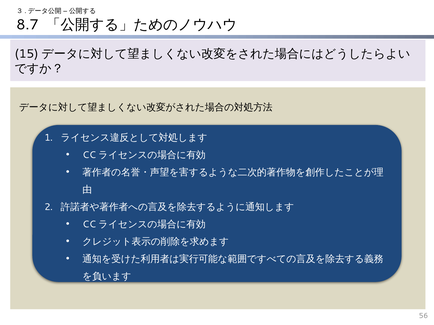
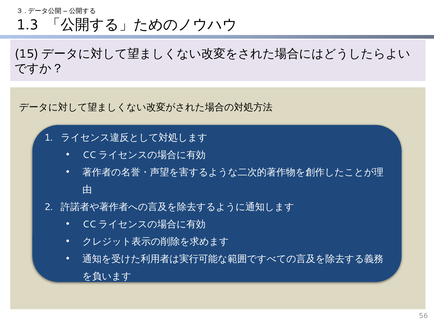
8.7: 8.7 -> 1.3
